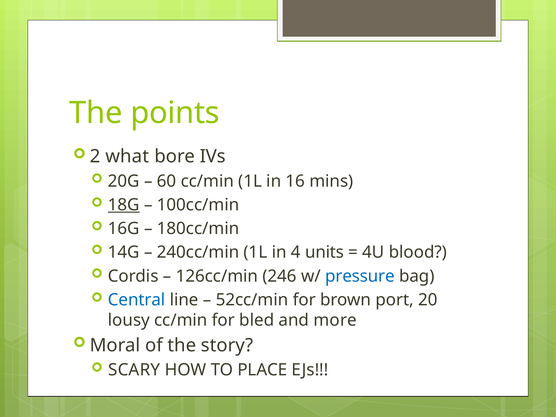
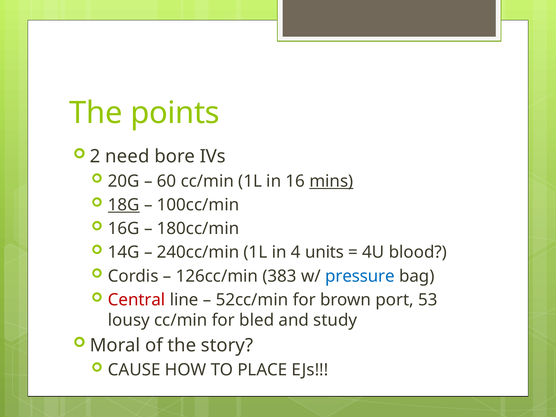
what: what -> need
mins underline: none -> present
246: 246 -> 383
Central colour: blue -> red
20: 20 -> 53
more: more -> study
SCARY: SCARY -> CAUSE
